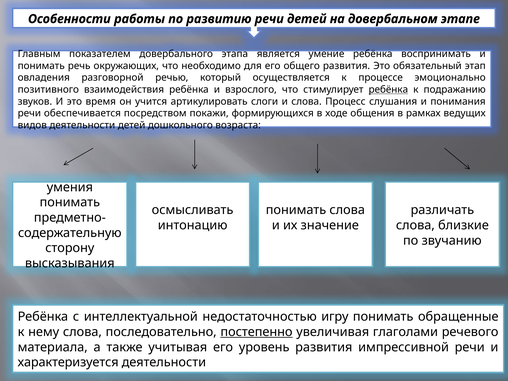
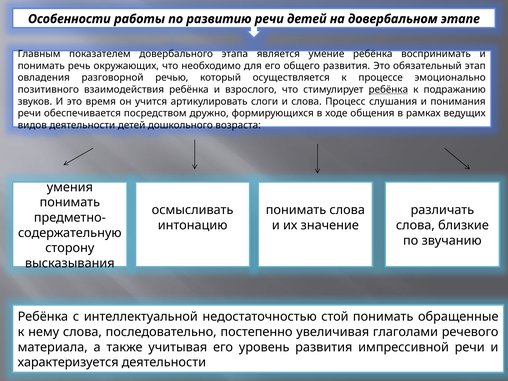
покажи: покажи -> дружно
игру: игру -> стой
постепенно underline: present -> none
